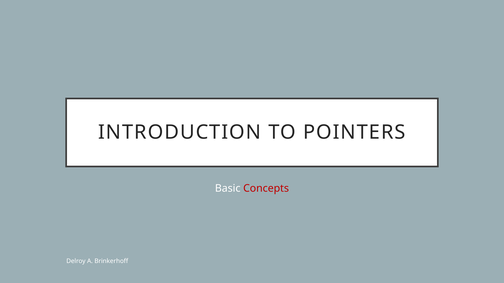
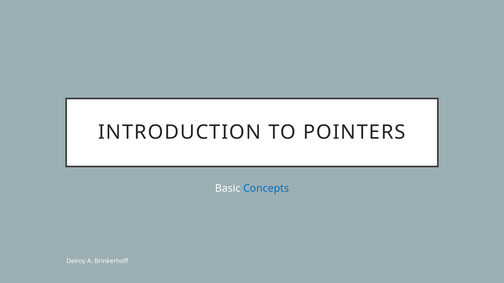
Concepts colour: red -> blue
